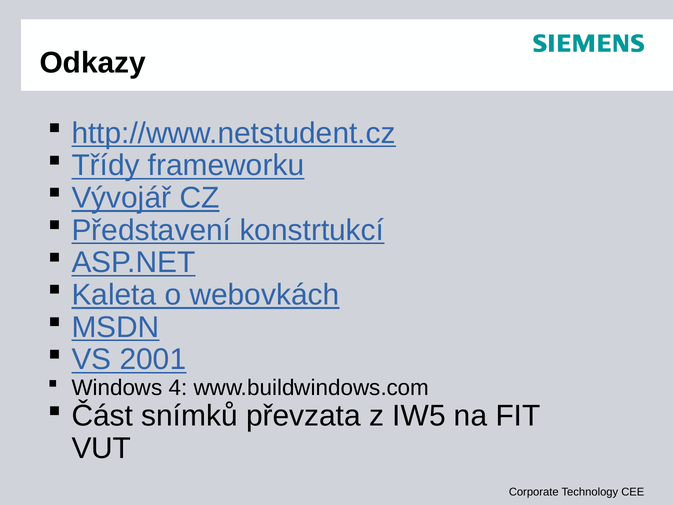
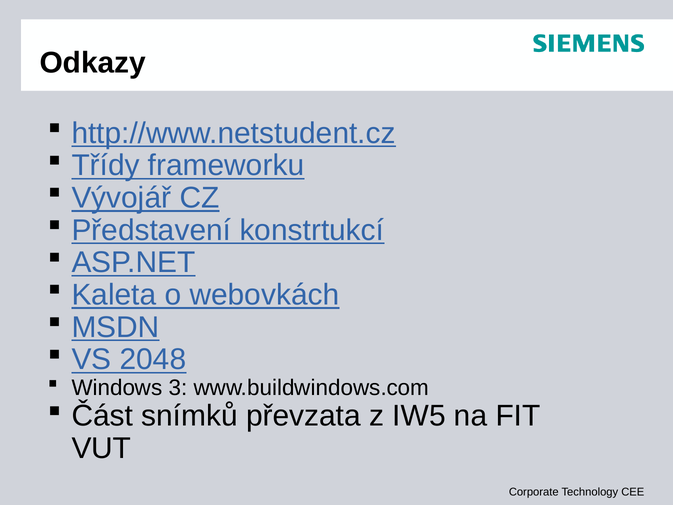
2001: 2001 -> 2048
4: 4 -> 3
